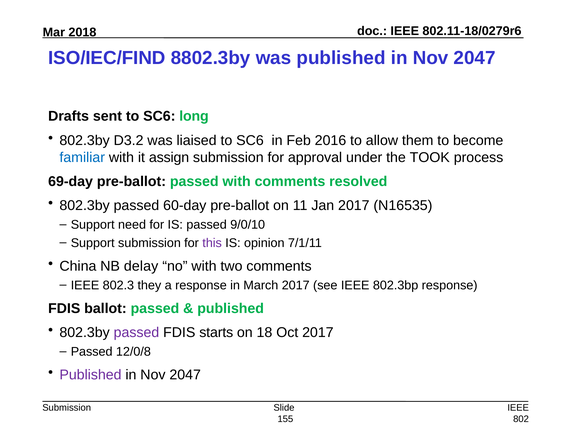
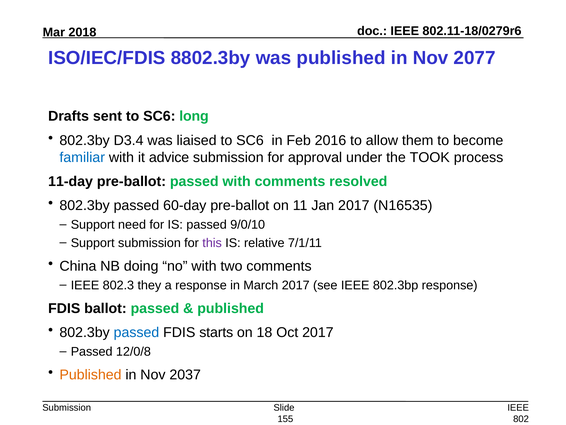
ISO/IEC/FIND: ISO/IEC/FIND -> ISO/IEC/FDIS
2047 at (475, 58): 2047 -> 2077
D3.2: D3.2 -> D3.4
assign: assign -> advice
69-day: 69-day -> 11-day
opinion: opinion -> relative
delay: delay -> doing
passed at (136, 332) colour: purple -> blue
Published at (90, 374) colour: purple -> orange
2047 at (185, 374): 2047 -> 2037
